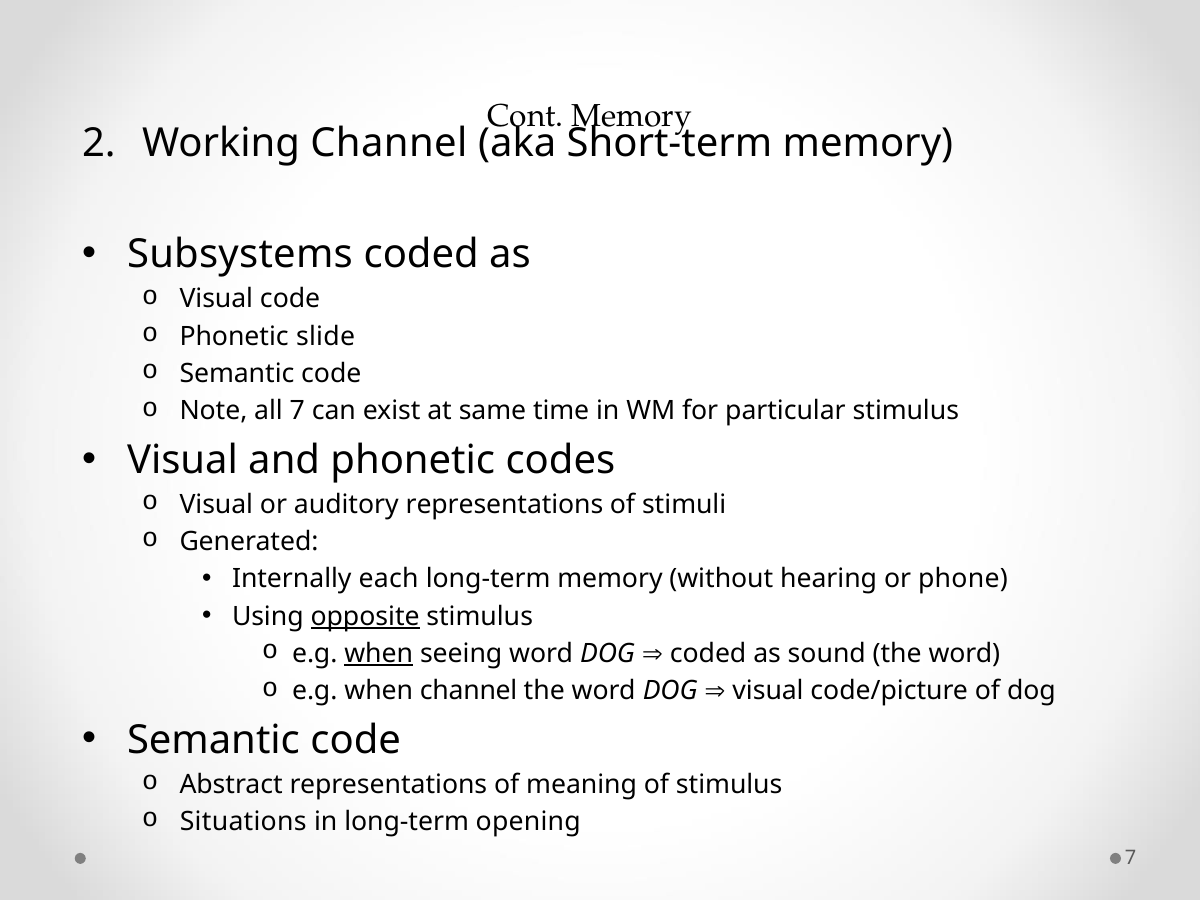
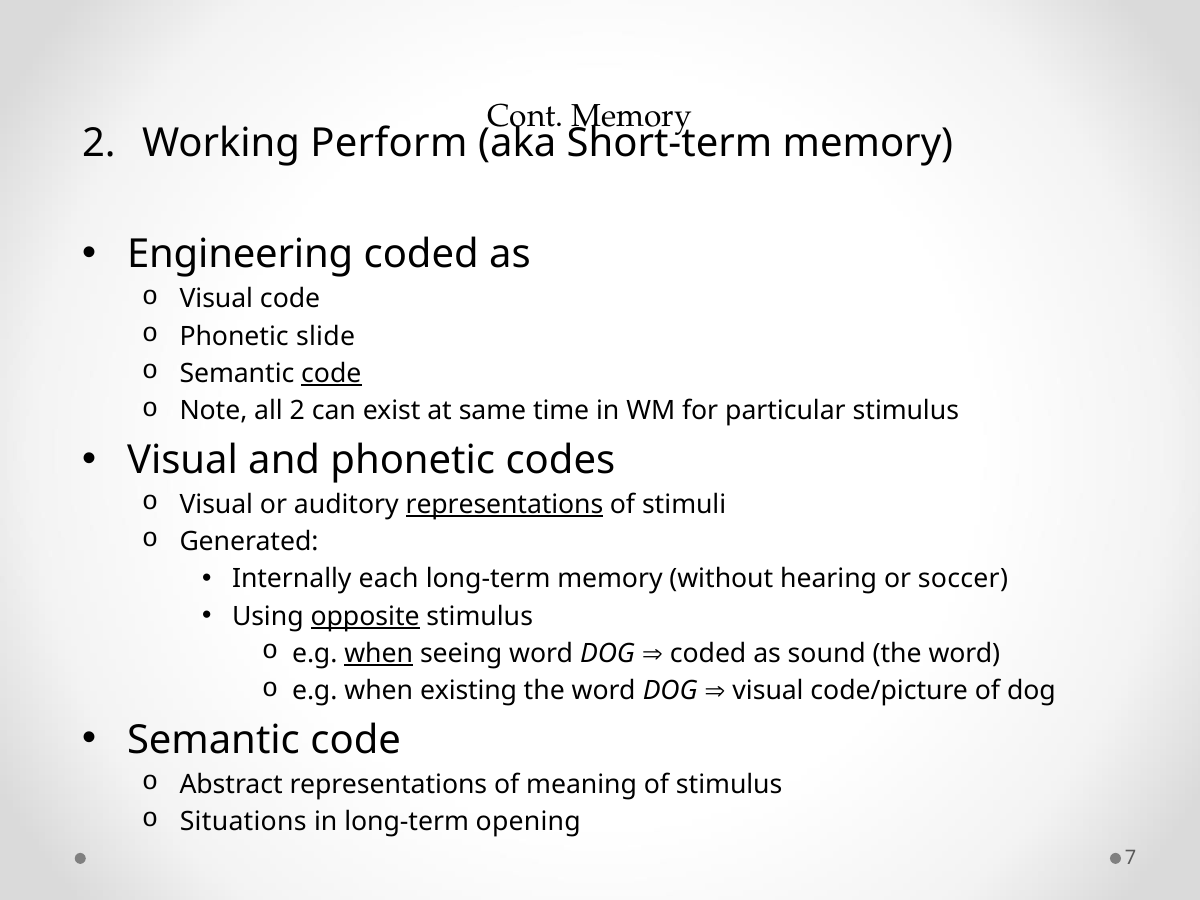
Working Channel: Channel -> Perform
Subsystems: Subsystems -> Engineering
code at (331, 374) underline: none -> present
all 7: 7 -> 2
representations at (504, 504) underline: none -> present
phone: phone -> soccer
when channel: channel -> existing
